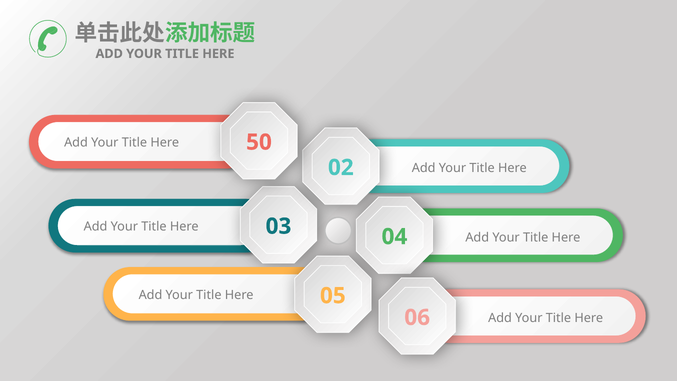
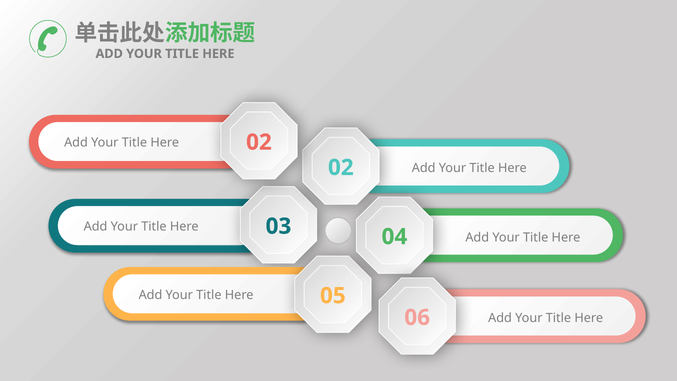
50 at (259, 142): 50 -> 02
